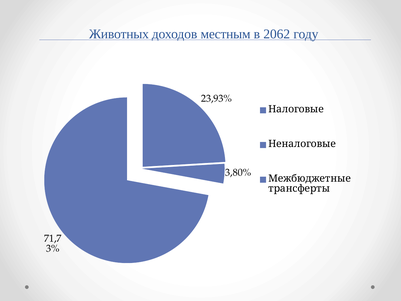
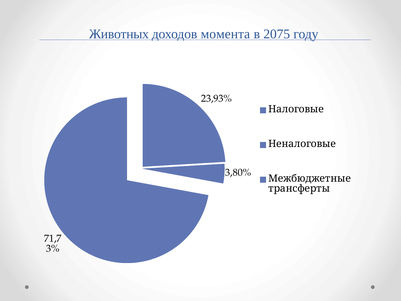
местным: местным -> момента
2062: 2062 -> 2075
